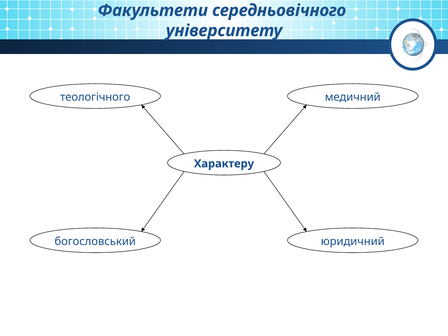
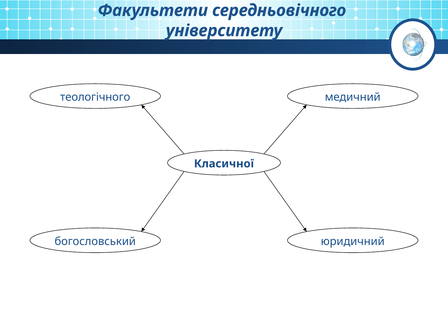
Характеру: Характеру -> Класичної
